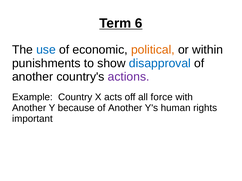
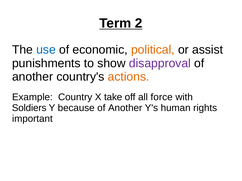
6: 6 -> 2
within: within -> assist
disapproval colour: blue -> purple
actions colour: purple -> orange
acts: acts -> take
Another at (29, 108): Another -> Soldiers
